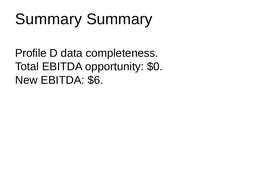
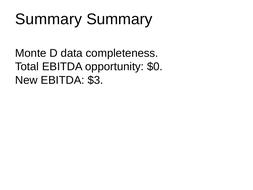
Profile: Profile -> Monte
$6: $6 -> $3
